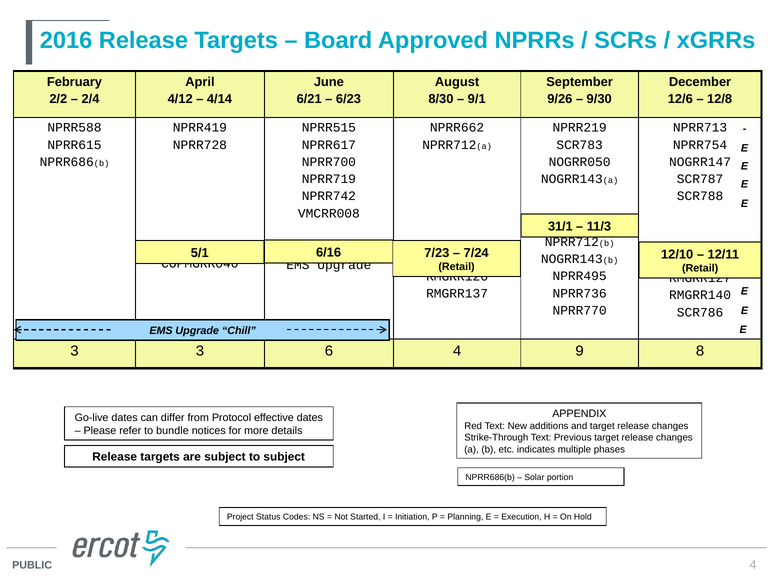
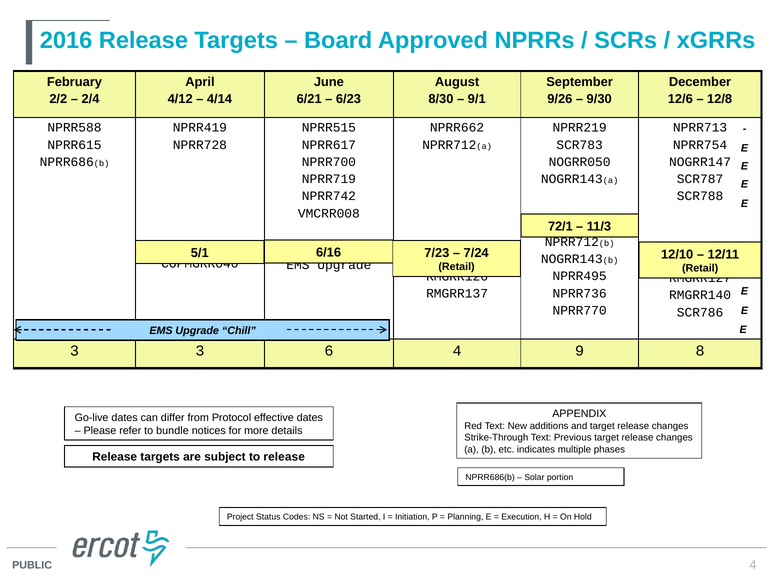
31/1: 31/1 -> 72/1
to subject: subject -> release
